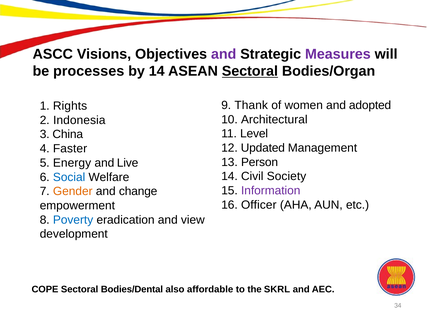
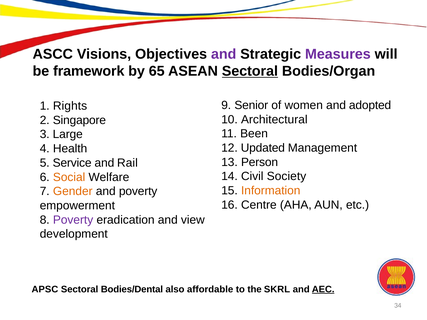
processes: processes -> framework
by 14: 14 -> 65
Thank: Thank -> Senior
Indonesia: Indonesia -> Singapore
Level: Level -> Been
China: China -> Large
Faster: Faster -> Health
Energy: Energy -> Service
Live: Live -> Rail
Social colour: blue -> orange
Information colour: purple -> orange
and change: change -> poverty
Officer: Officer -> Centre
Poverty at (73, 220) colour: blue -> purple
COPE: COPE -> APSC
AEC underline: none -> present
